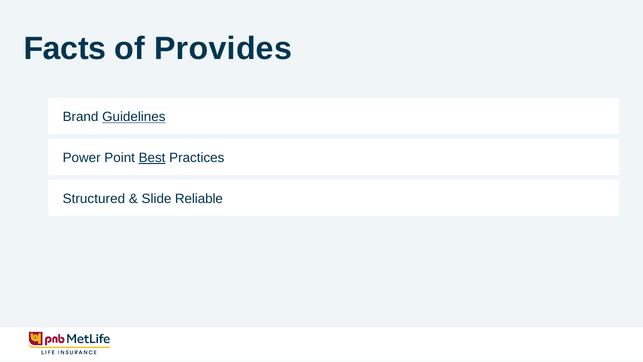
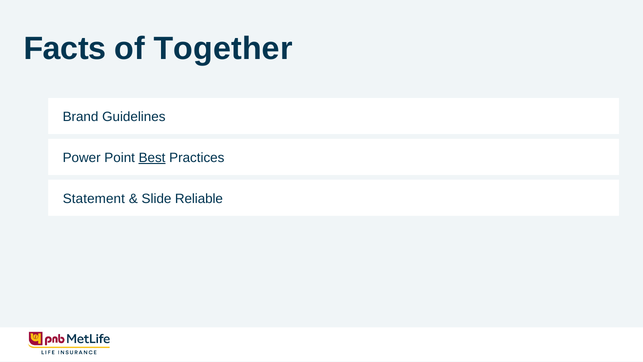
Provides: Provides -> Together
Guidelines underline: present -> none
Structured: Structured -> Statement
